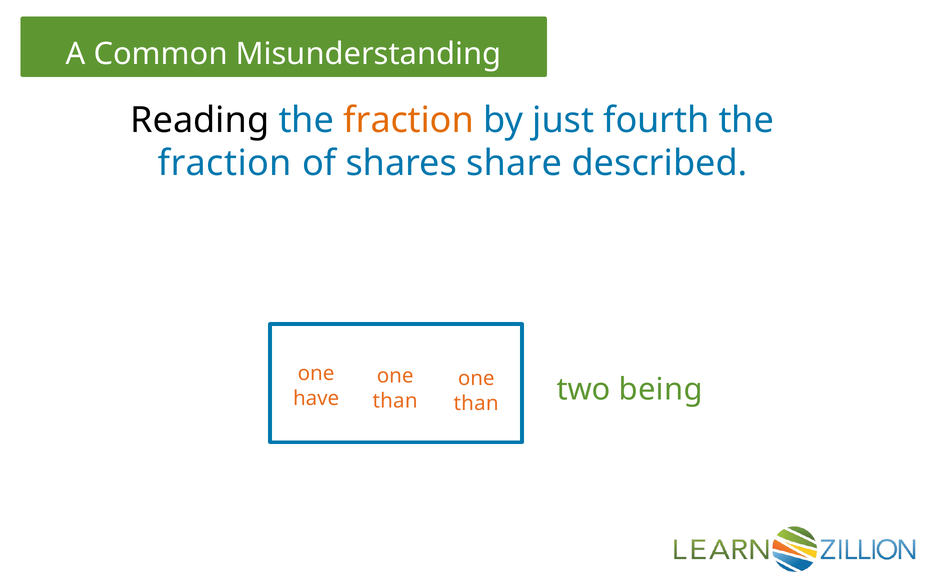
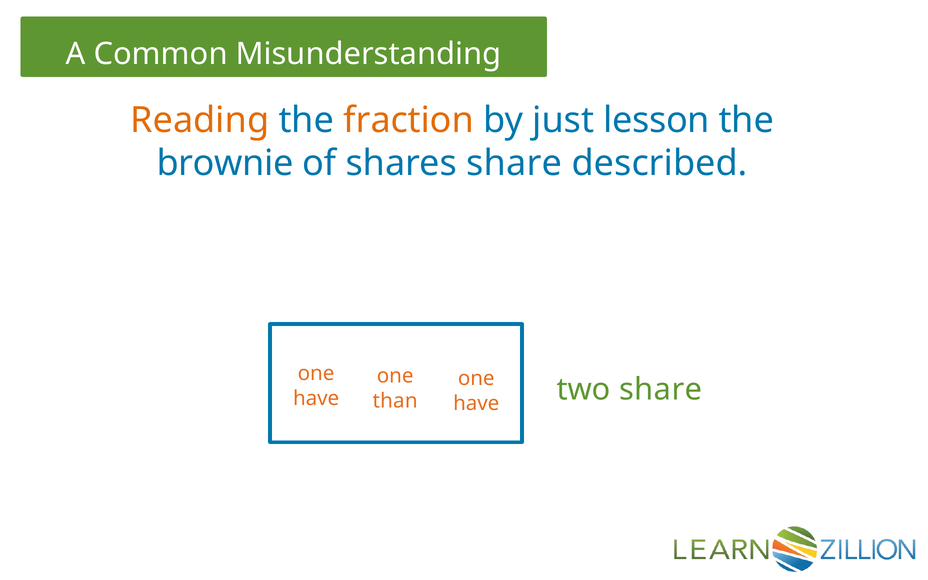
Reading colour: black -> orange
fourth: fourth -> lesson
fraction at (225, 163): fraction -> brownie
two being: being -> share
than at (476, 403): than -> have
